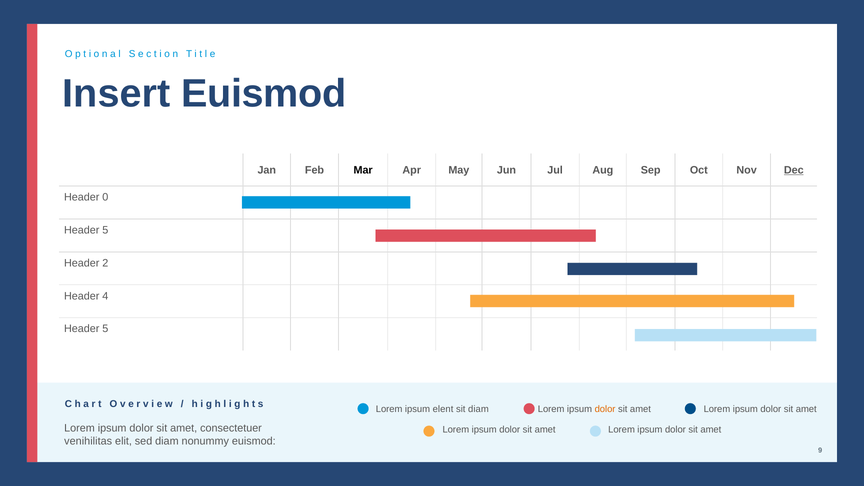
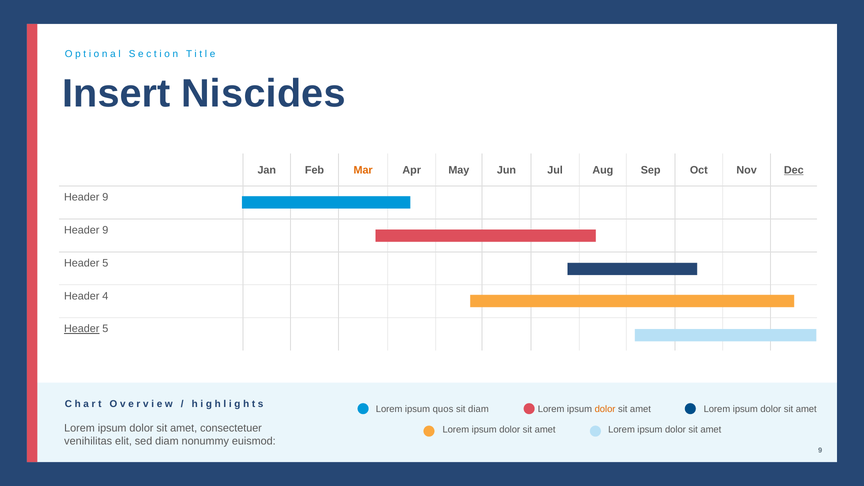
Insert Euismod: Euismod -> Niscides
Mar colour: black -> orange
0 at (105, 197): 0 -> 9
5 at (105, 230): 5 -> 9
2 at (105, 263): 2 -> 5
Header at (82, 329) underline: none -> present
elent: elent -> quos
